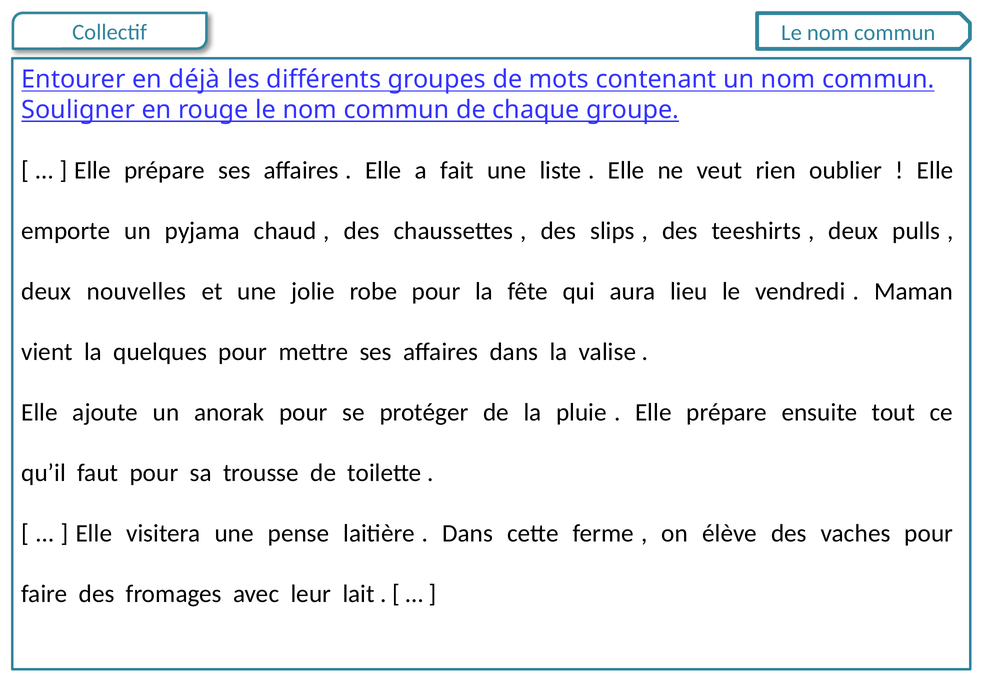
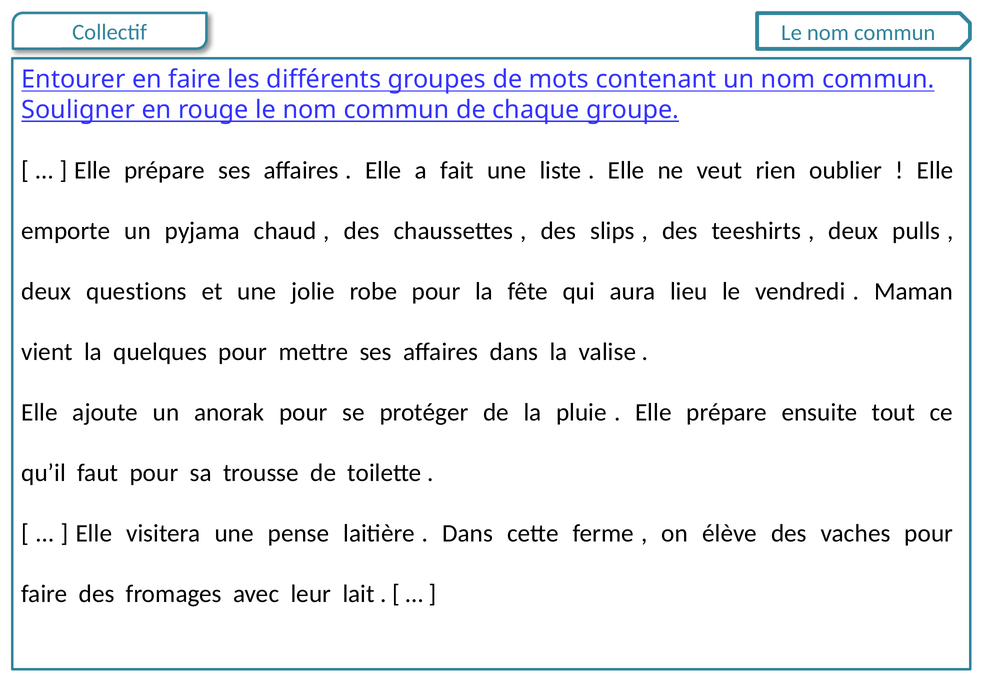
en déjà: déjà -> faire
nouvelles: nouvelles -> questions
